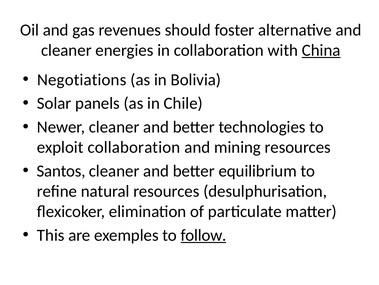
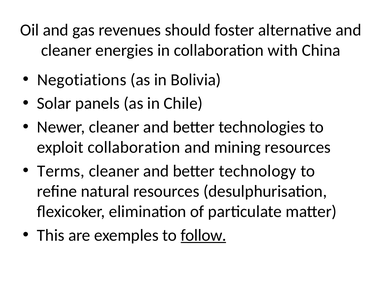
China underline: present -> none
Santos: Santos -> Terms
equilibrium: equilibrium -> technology
